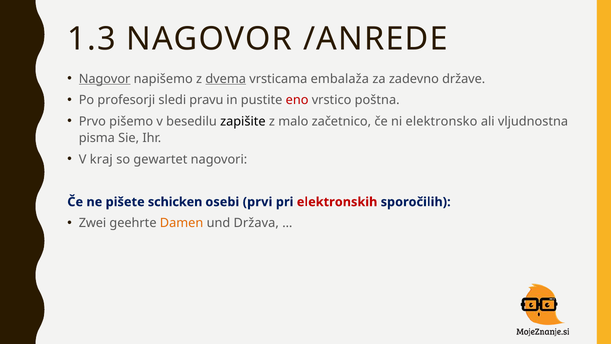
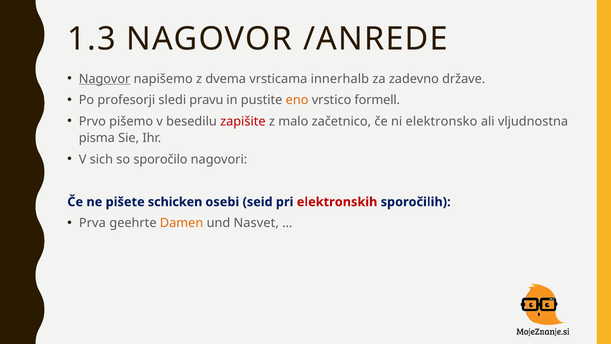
dvema underline: present -> none
embalaža: embalaža -> innerhalb
eno colour: red -> orange
poštna: poštna -> formell
zapišite colour: black -> red
kraj: kraj -> sich
gewartet: gewartet -> sporočilo
prvi: prvi -> seid
Zwei: Zwei -> Prva
Država: Država -> Nasvet
